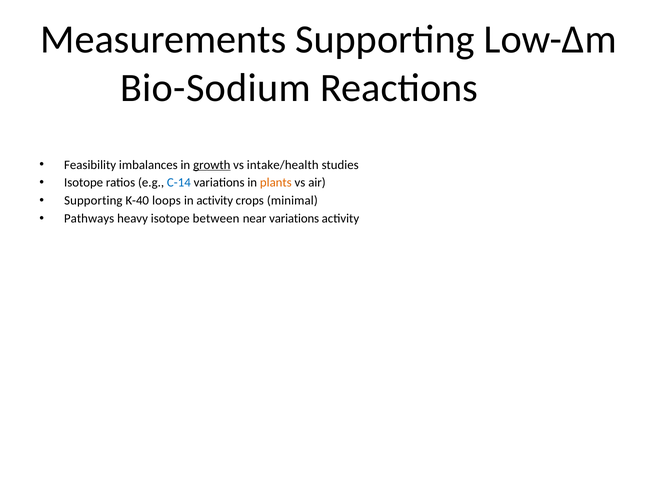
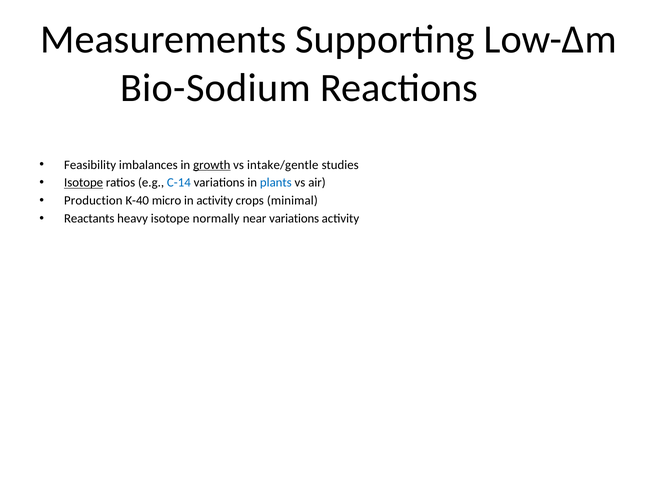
intake/health: intake/health -> intake/gentle
Isotope at (84, 183) underline: none -> present
plants colour: orange -> blue
Supporting at (93, 200): Supporting -> Production
loops: loops -> micro
Pathways: Pathways -> Reactants
between: between -> normally
